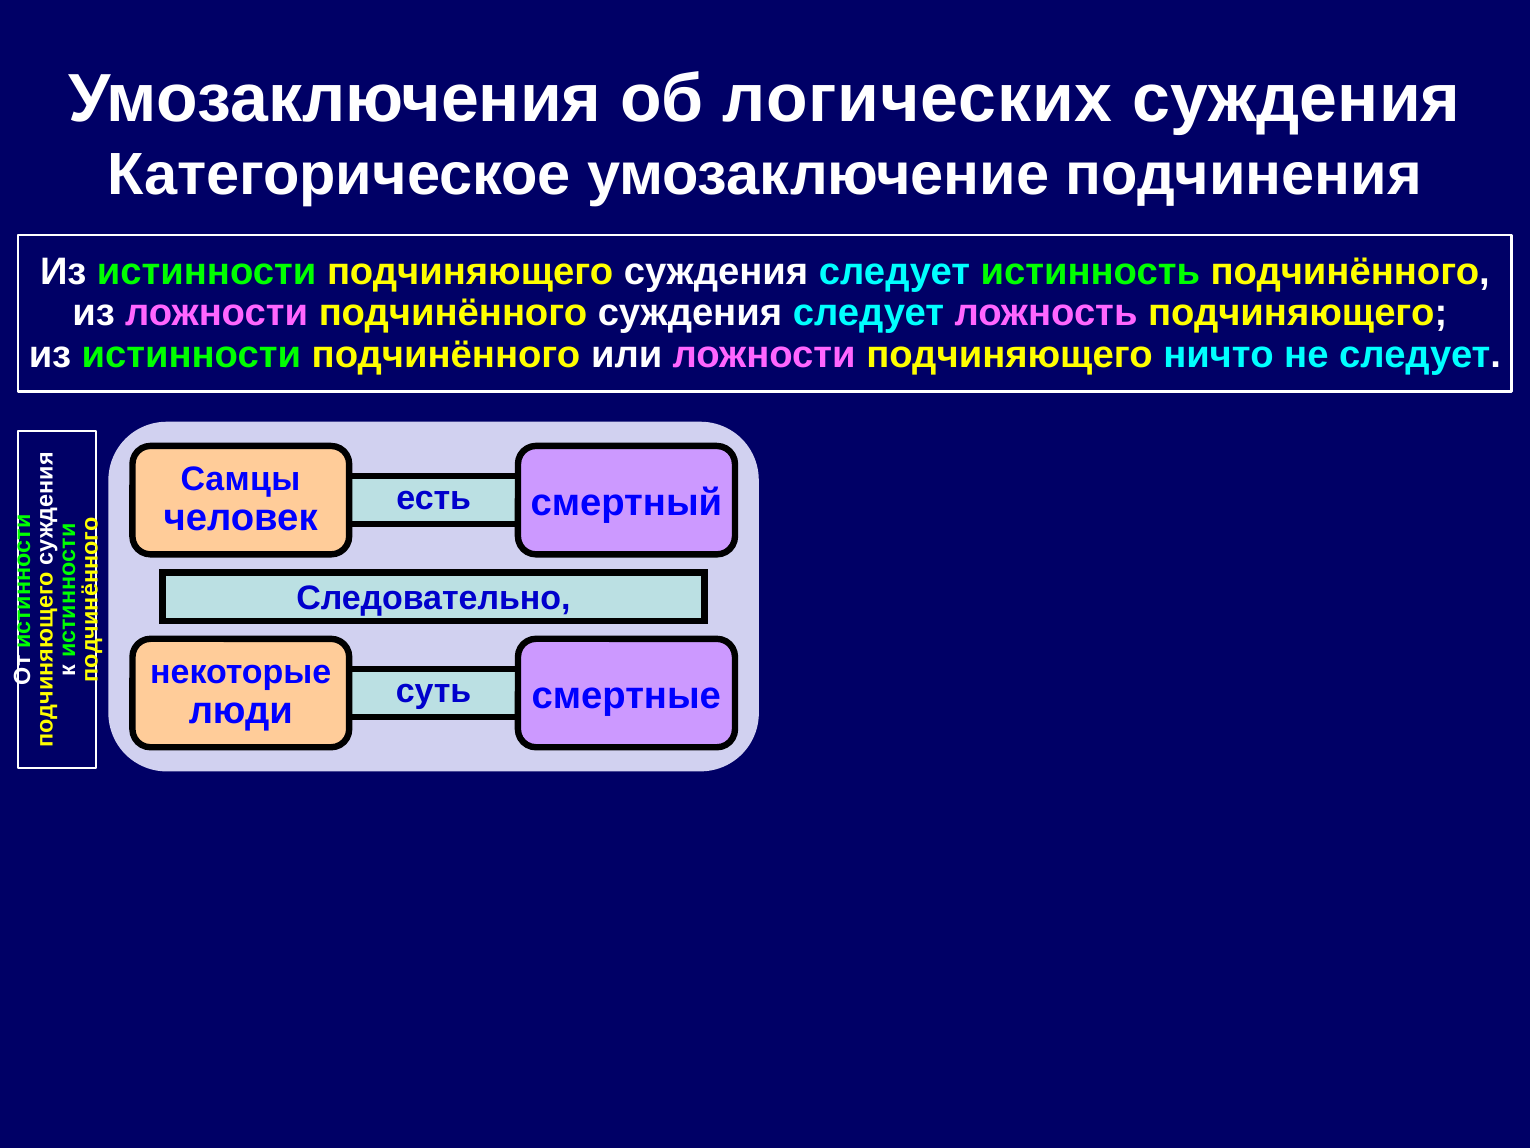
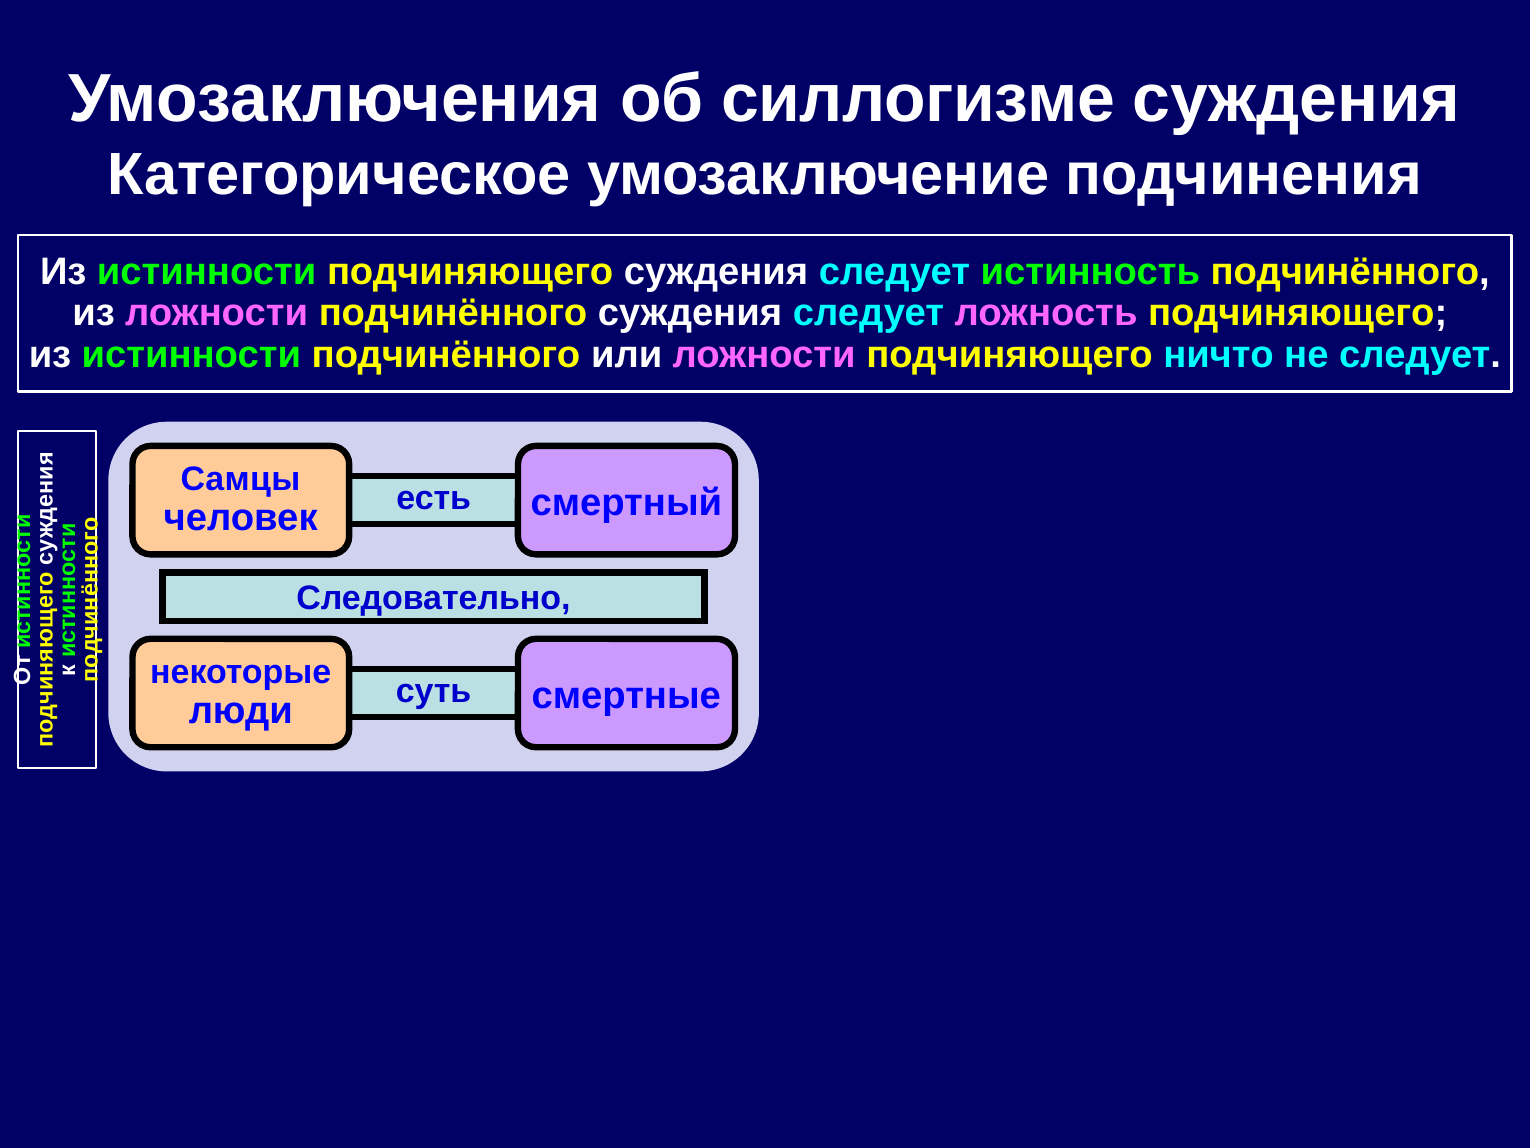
логических: логических -> силлогизме
